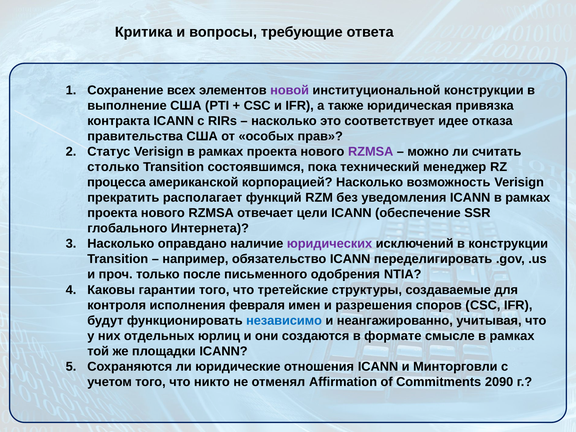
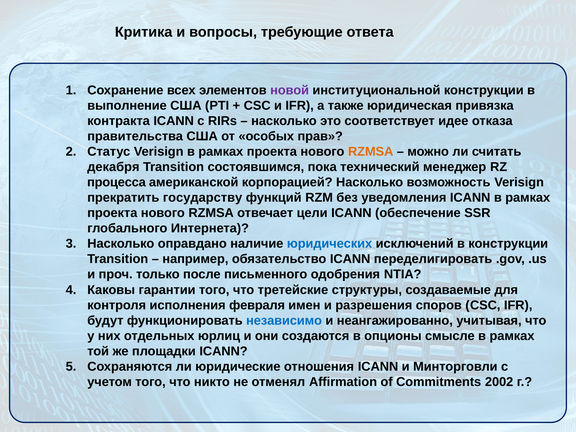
RZMSA at (371, 152) colour: purple -> orange
столько: столько -> декабря
располагает: располагает -> государству
юридических colour: purple -> blue
формате: формате -> опционы
2090: 2090 -> 2002
